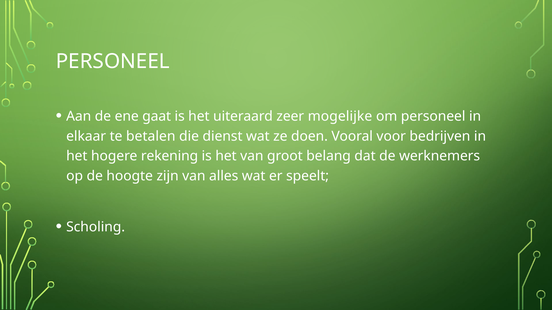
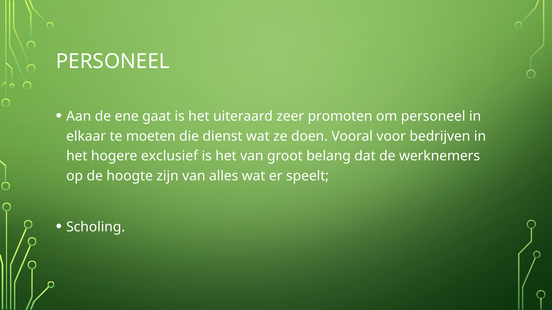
mogelijke: mogelijke -> promoten
betalen: betalen -> moeten
rekening: rekening -> exclusief
